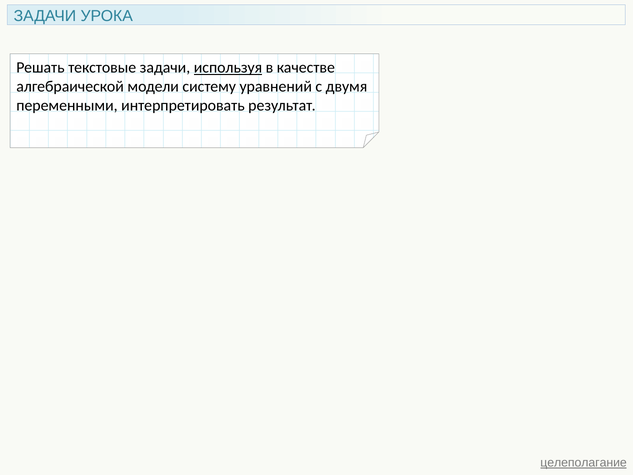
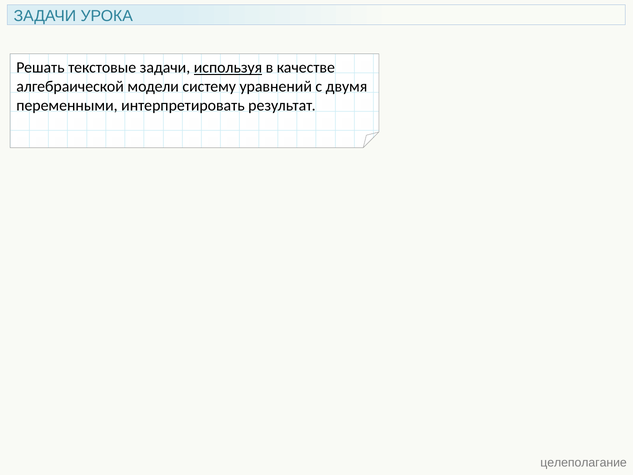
целеполагание underline: present -> none
